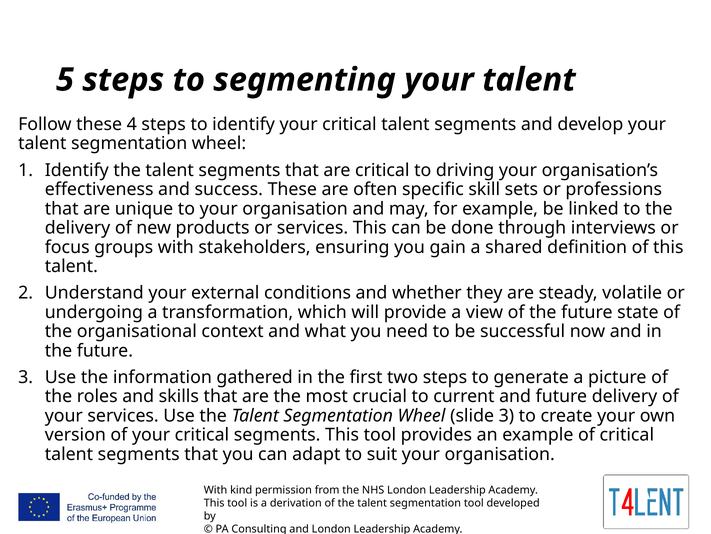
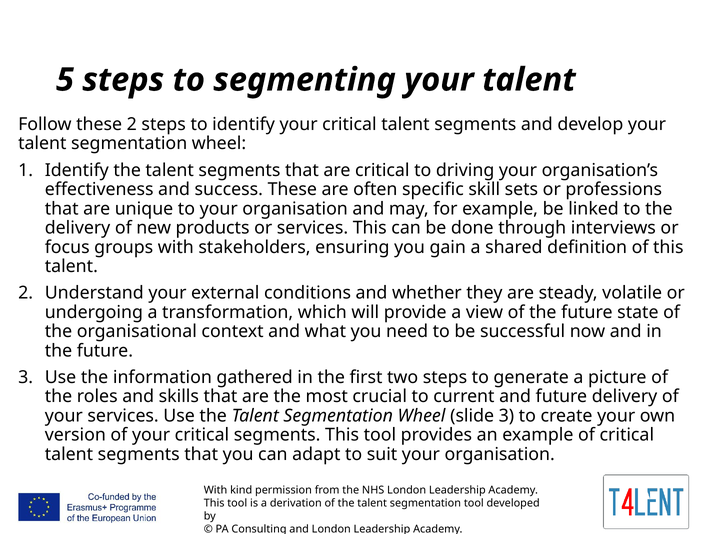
these 4: 4 -> 2
